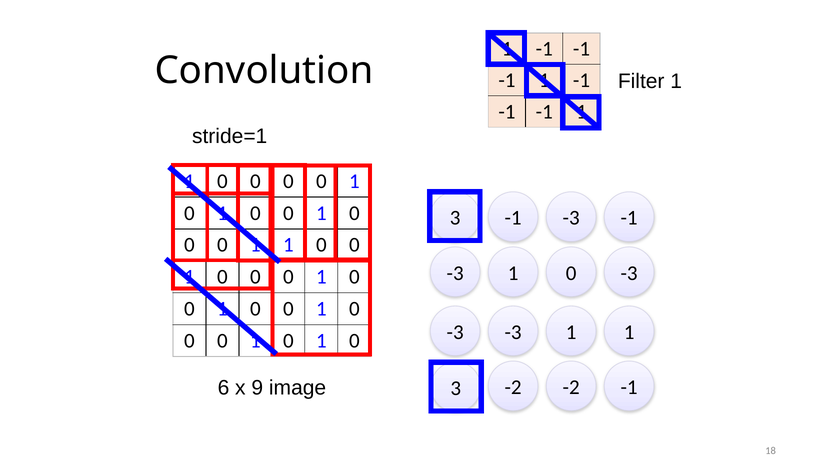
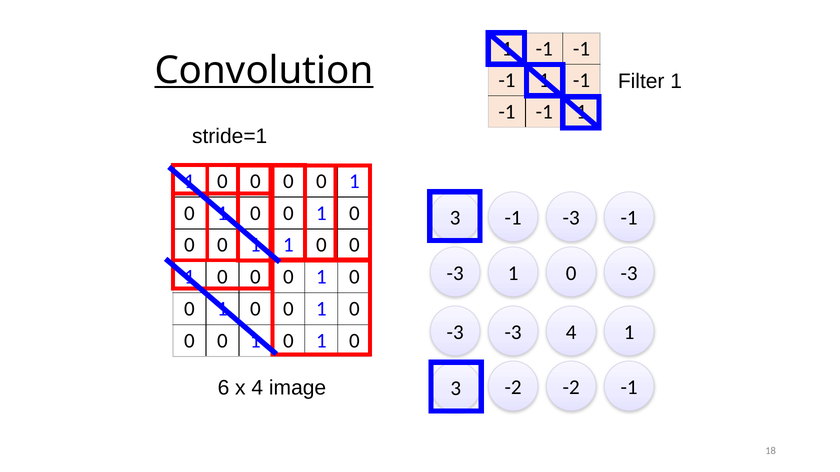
Convolution underline: none -> present
-3 -3 1: 1 -> 4
x 9: 9 -> 4
